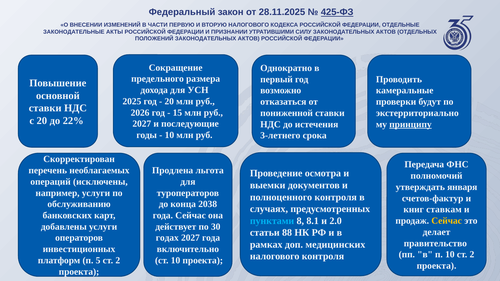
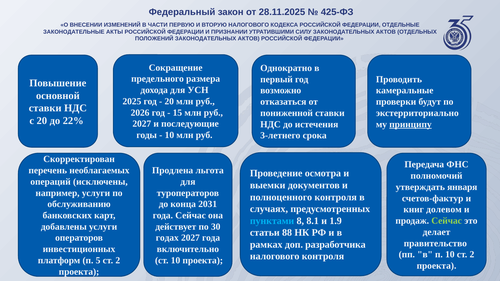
425-ФЗ underline: present -> none
2038: 2038 -> 2031
ставкам: ставкам -> долевом
2.0: 2.0 -> 1.9
Сейчас at (447, 221) colour: yellow -> light green
медицинских: медицинских -> разработчика
